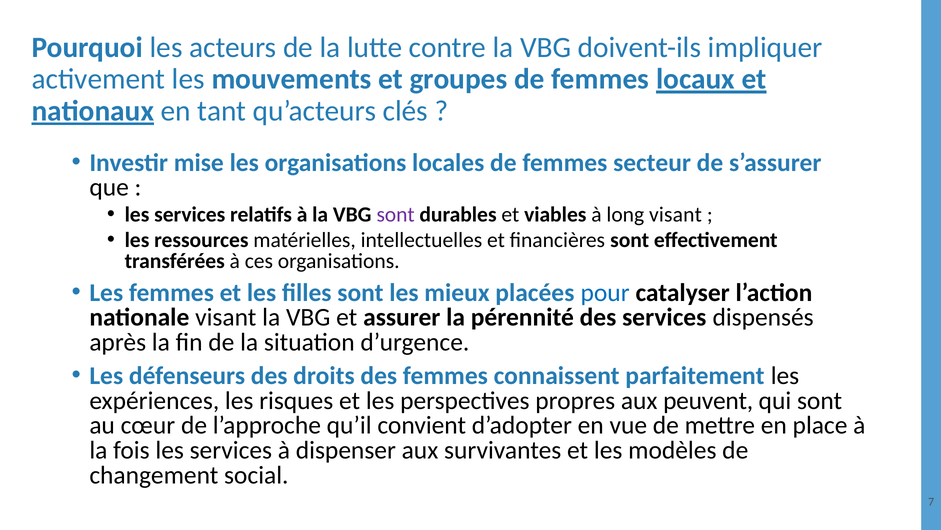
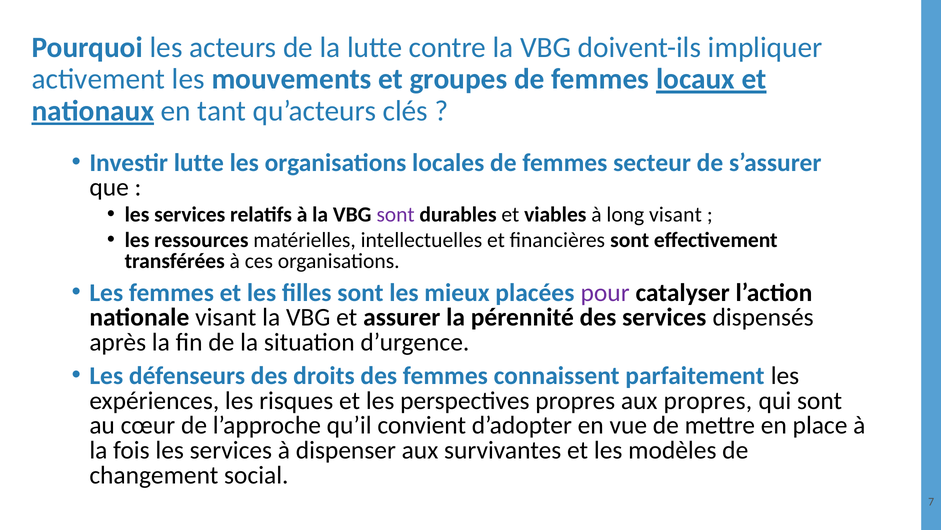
Investir mise: mise -> lutte
pour colour: blue -> purple
aux peuvent: peuvent -> propres
